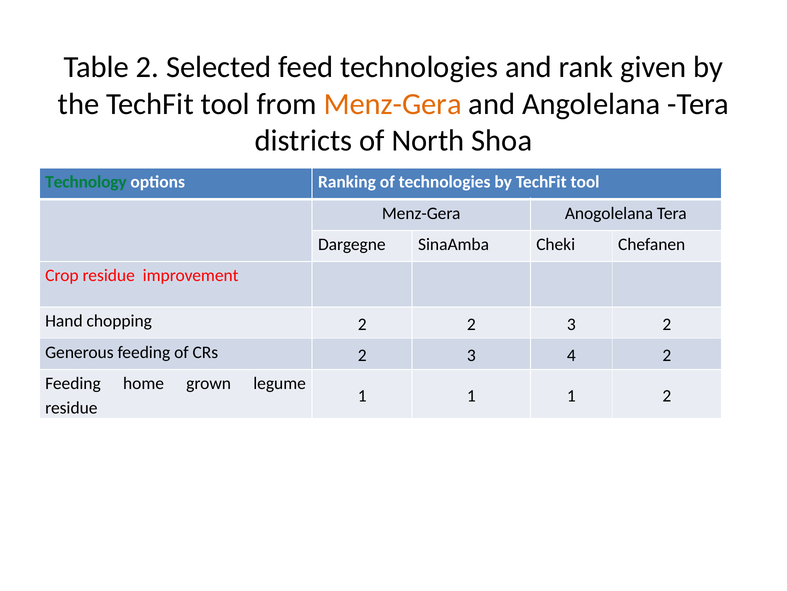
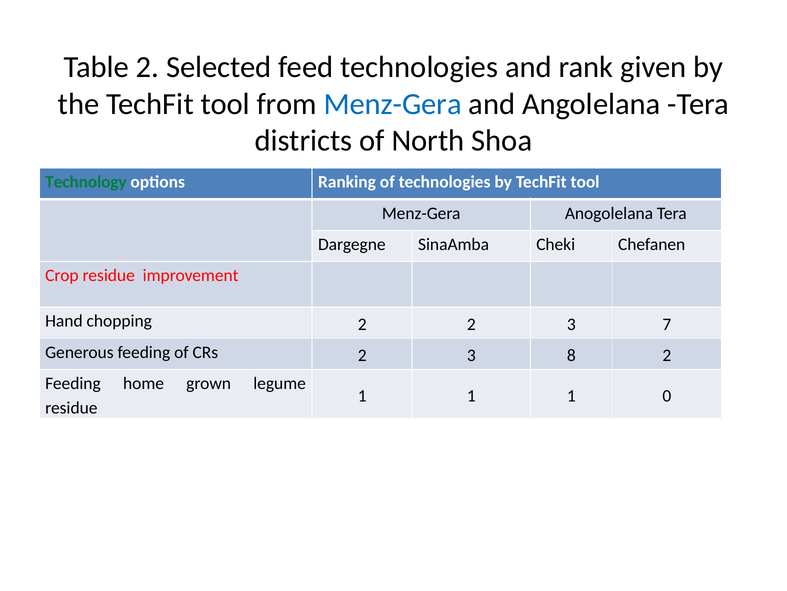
Menz-Gera at (393, 104) colour: orange -> blue
3 2: 2 -> 7
4: 4 -> 8
1 2: 2 -> 0
